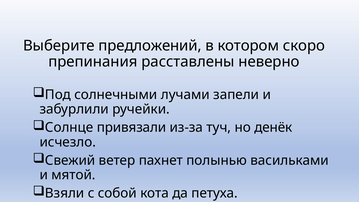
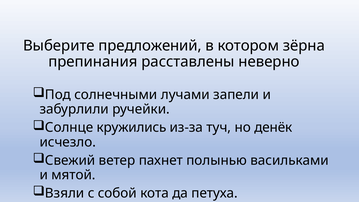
скоро: скоро -> зёрна
привязали: привязали -> кружились
